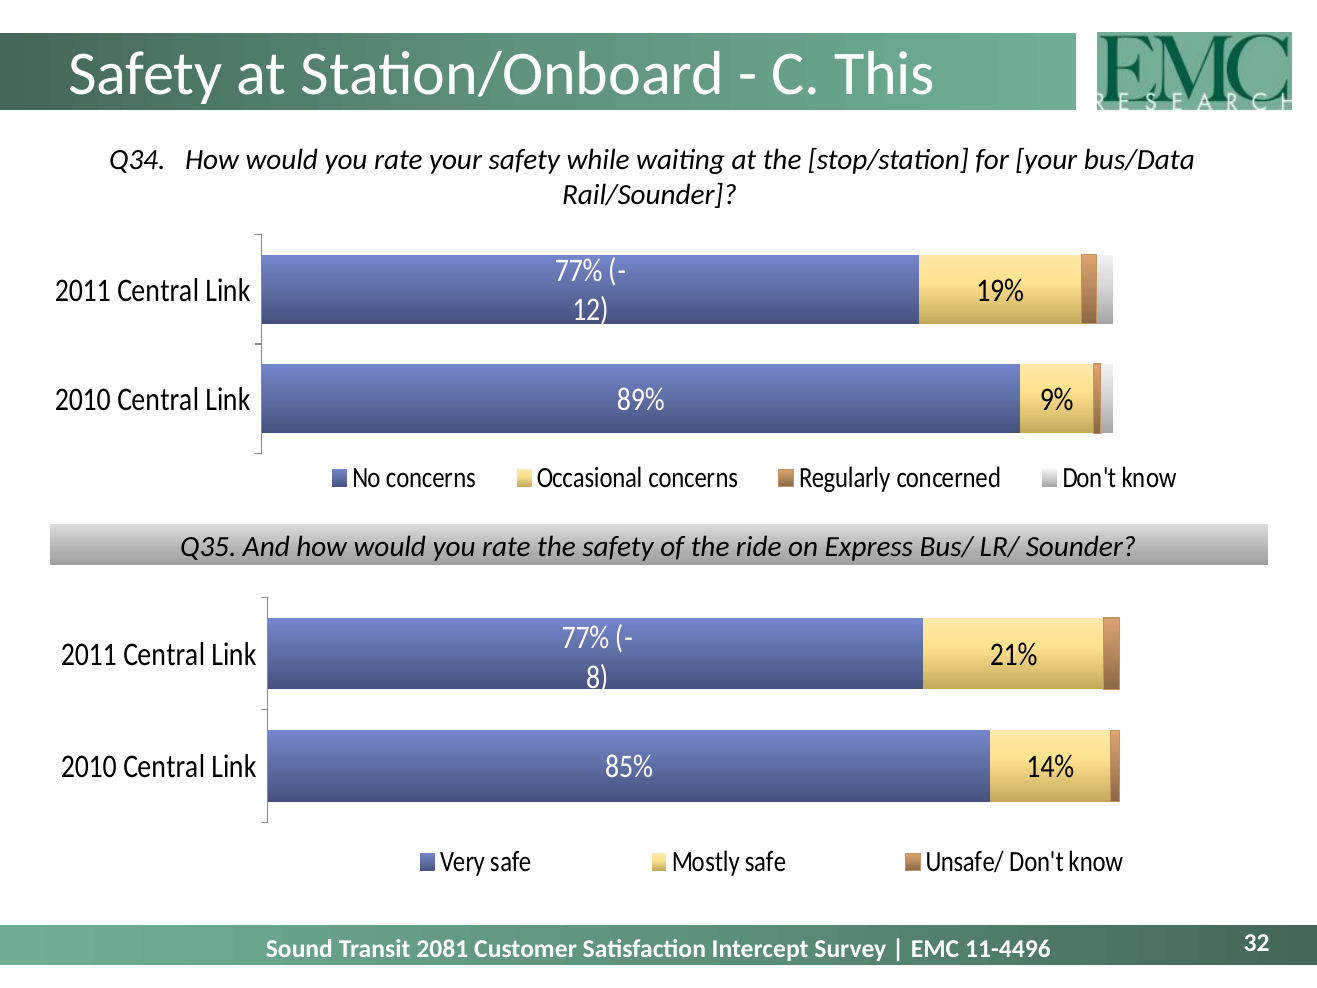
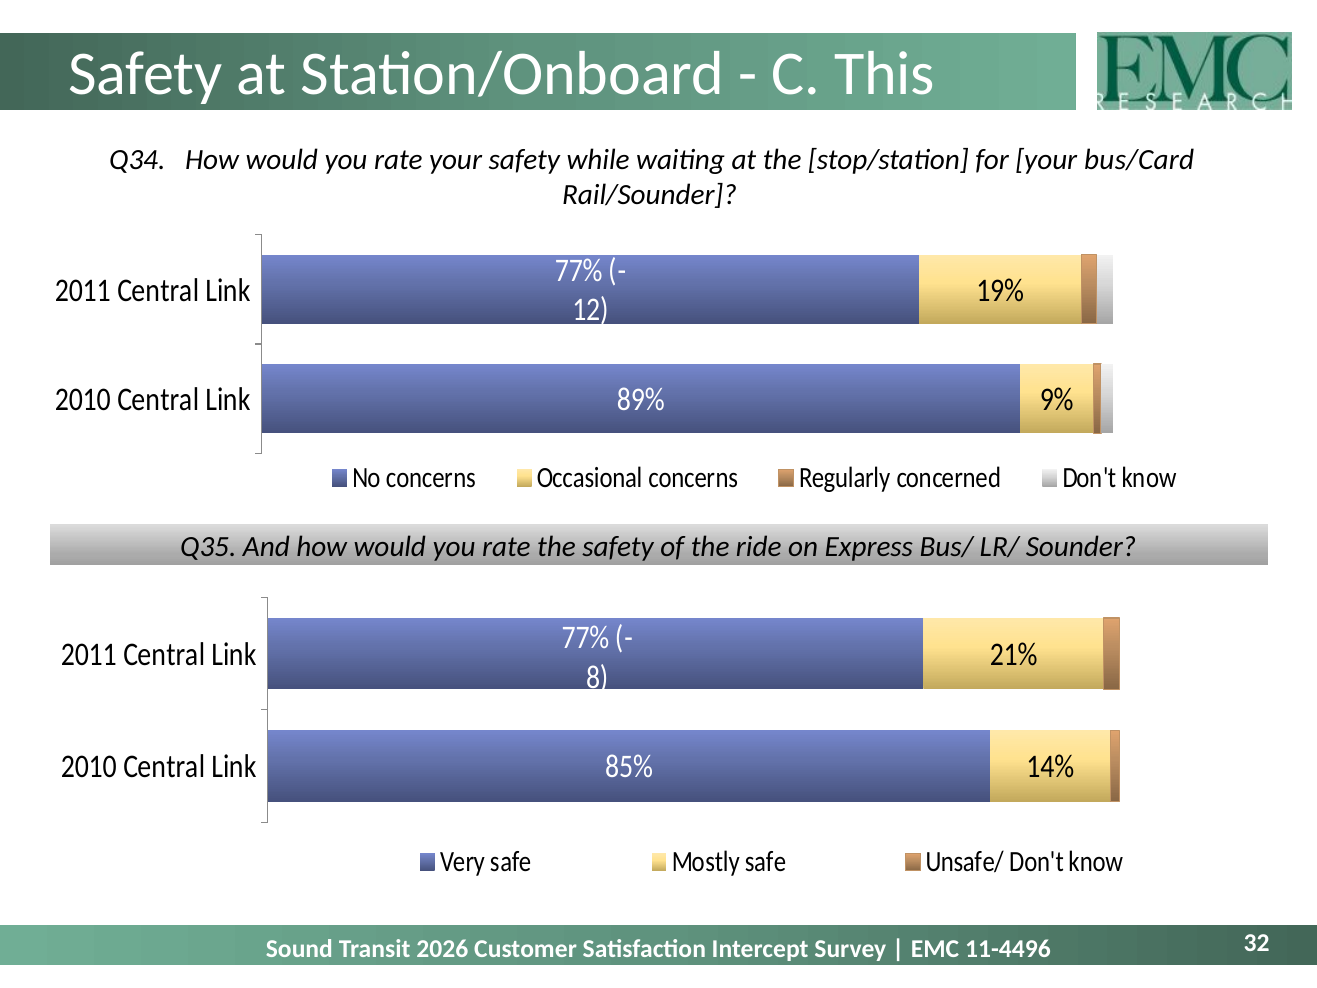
bus/Data: bus/Data -> bus/Card
2081: 2081 -> 2026
